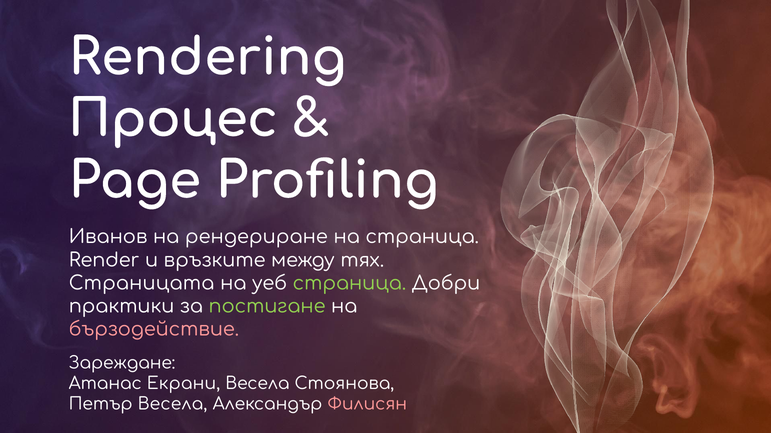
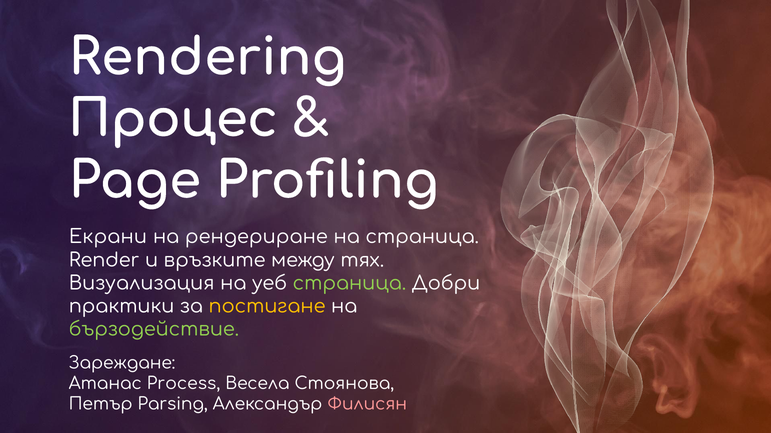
Иванов: Иванов -> Екрани
Страницата: Страницата -> Визуализация
постигане colour: light green -> yellow
бързодействие colour: pink -> light green
Екрани: Екрани -> Process
Петър Весела: Весела -> Parsing
